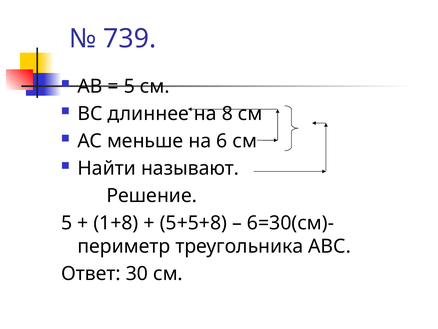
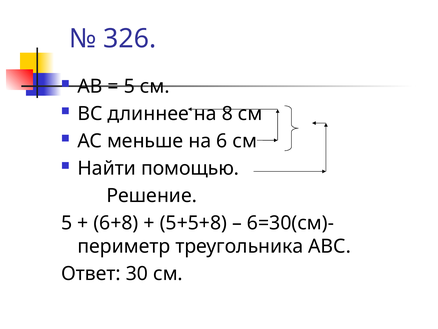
739: 739 -> 326
называют: называют -> помощью
1+8: 1+8 -> 6+8
